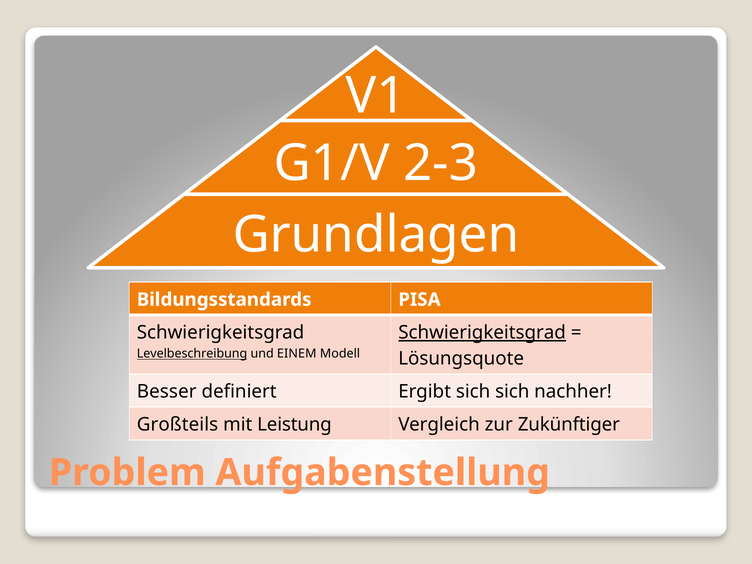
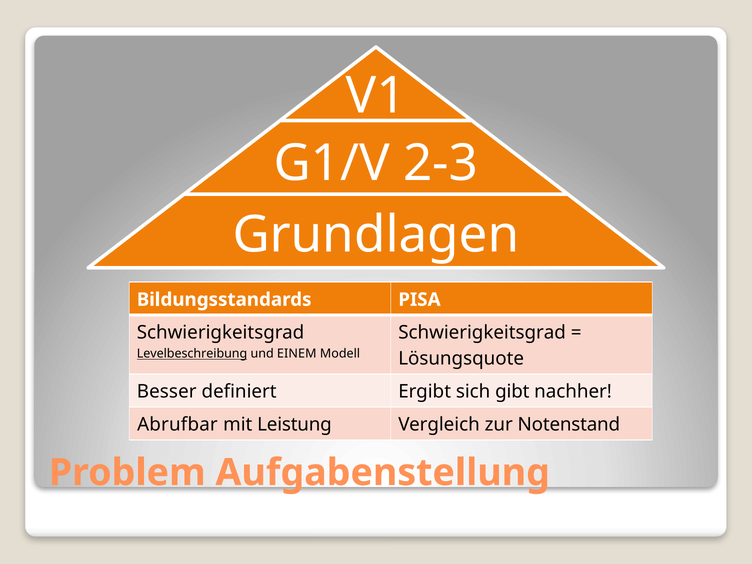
Schwierigkeitsgrad at (482, 333) underline: present -> none
sich sich: sich -> gibt
Großteils: Großteils -> Abrufbar
Zukünftiger: Zukünftiger -> Notenstand
